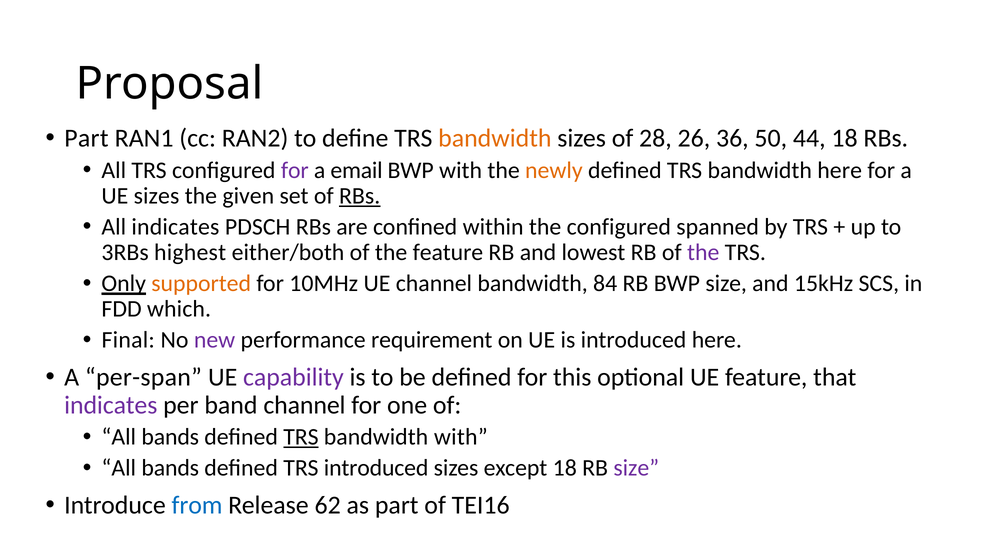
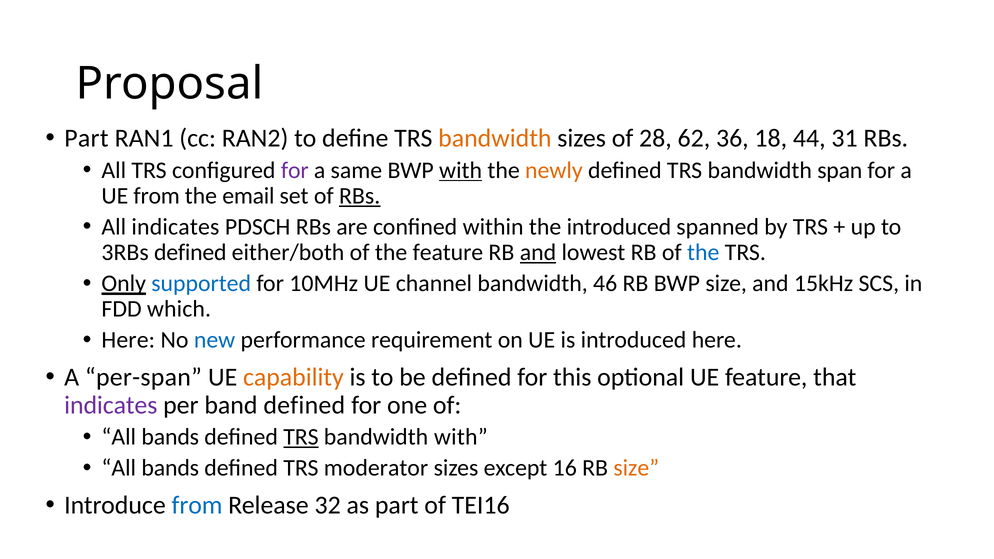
26: 26 -> 62
50: 50 -> 18
44 18: 18 -> 31
email: email -> same
with at (461, 170) underline: none -> present
bandwidth here: here -> span
UE sizes: sizes -> from
given: given -> email
the configured: configured -> introduced
3RBs highest: highest -> defined
and at (538, 253) underline: none -> present
the at (703, 253) colour: purple -> blue
supported colour: orange -> blue
84: 84 -> 46
Final at (128, 340): Final -> Here
new colour: purple -> blue
capability colour: purple -> orange
band channel: channel -> defined
TRS introduced: introduced -> moderator
except 18: 18 -> 16
size at (636, 468) colour: purple -> orange
62: 62 -> 32
